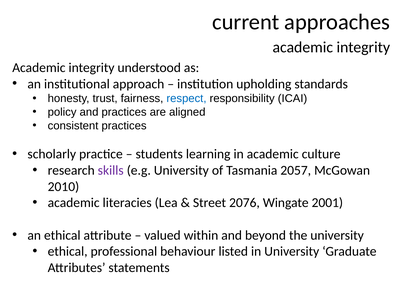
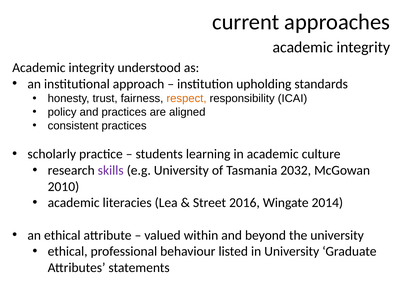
respect colour: blue -> orange
2057: 2057 -> 2032
2076: 2076 -> 2016
2001: 2001 -> 2014
